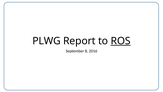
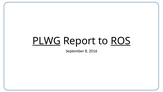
PLWG underline: none -> present
